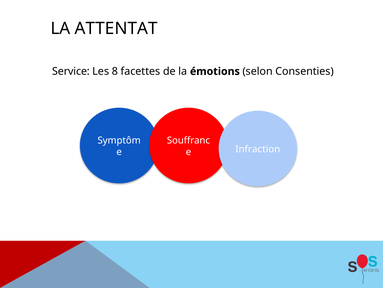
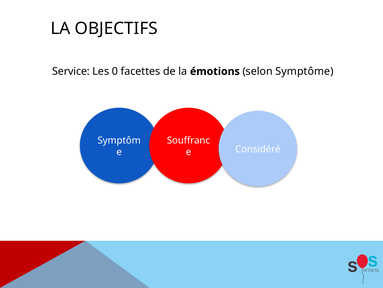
ATTENTAT: ATTENTAT -> OBJECTIFS
8: 8 -> 0
Consenties: Consenties -> Symptôme
Infraction: Infraction -> Considéré
